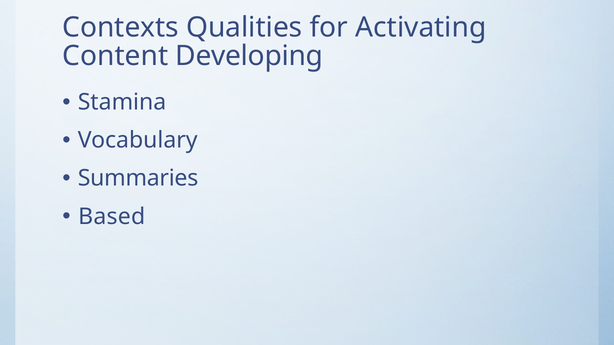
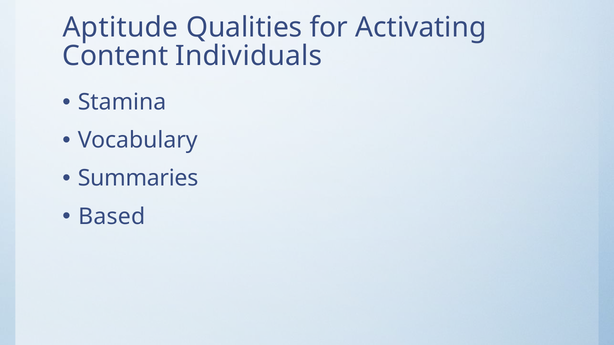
Contexts: Contexts -> Aptitude
Developing: Developing -> Individuals
